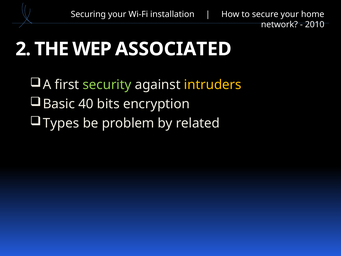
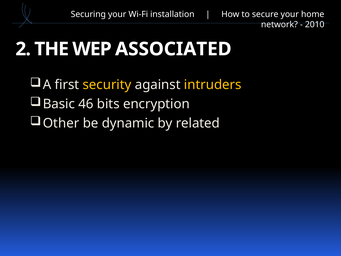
security colour: light green -> yellow
40: 40 -> 46
Types: Types -> Other
problem: problem -> dynamic
